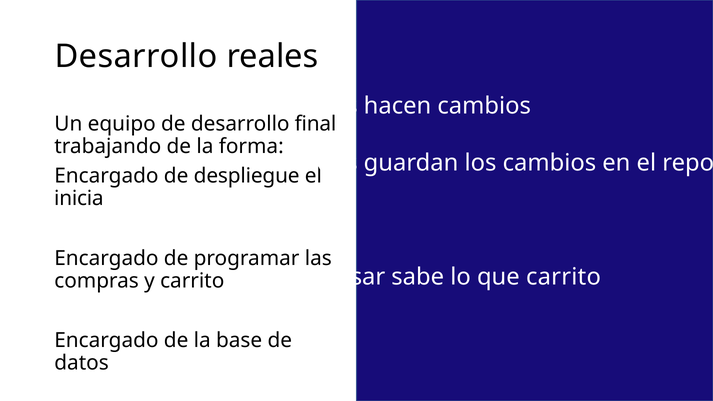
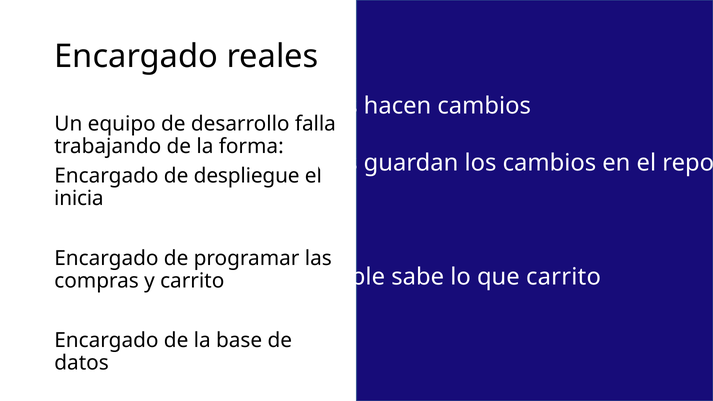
Desarrollo at (136, 57): Desarrollo -> Encargado
desarrollo final: final -> falla
pasar: pasar -> fiable
